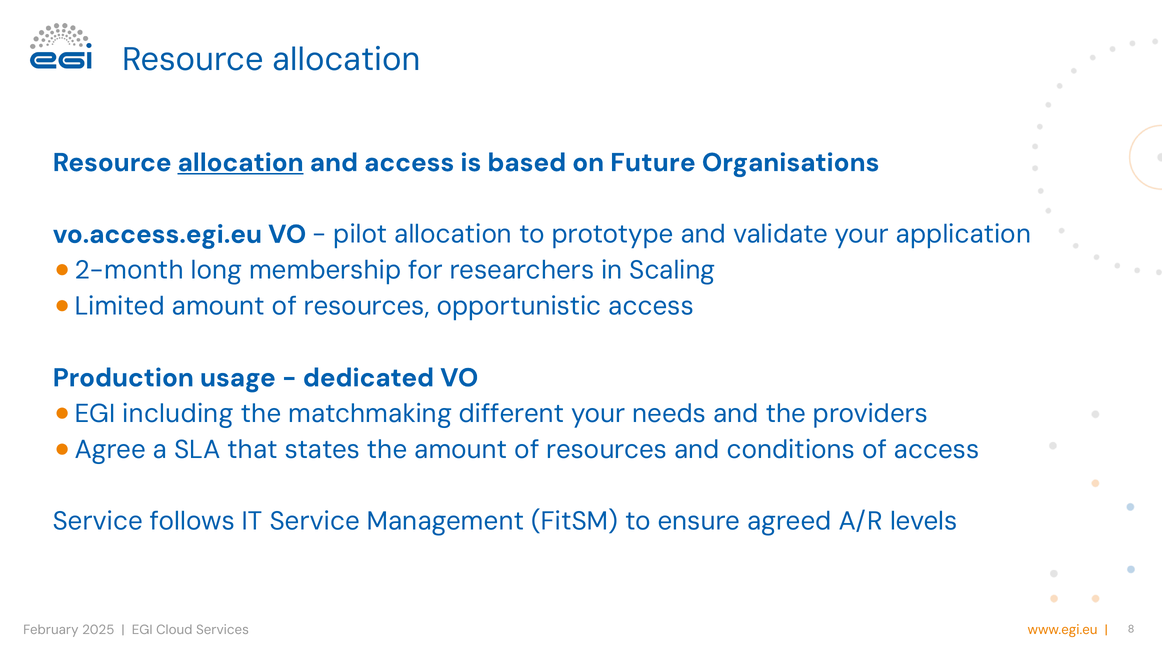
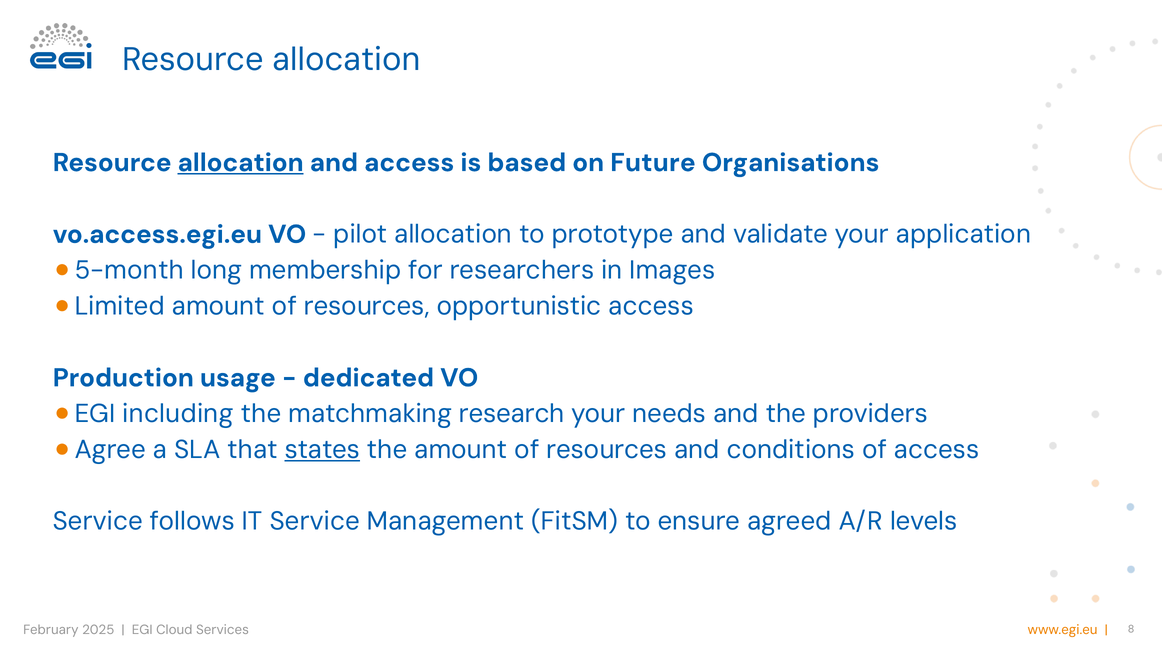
2-month: 2-month -> 5-month
Scaling: Scaling -> Images
different: different -> research
states underline: none -> present
